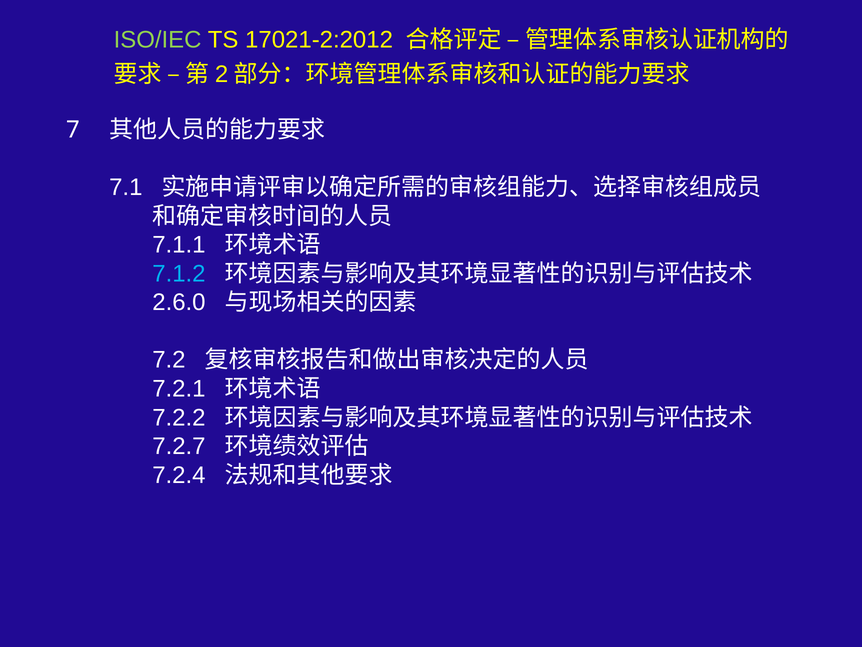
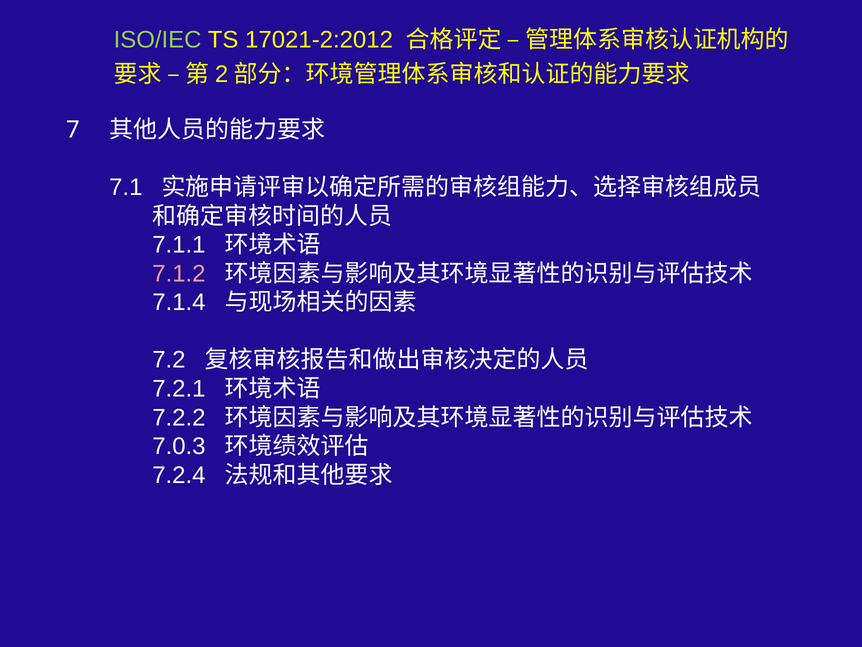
7.1.2 colour: light blue -> pink
2.6.0: 2.6.0 -> 7.1.4
7.2.7: 7.2.7 -> 7.0.3
